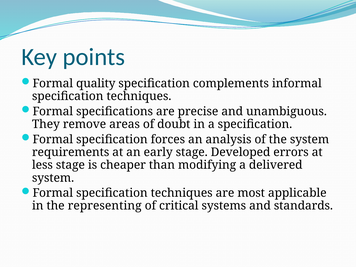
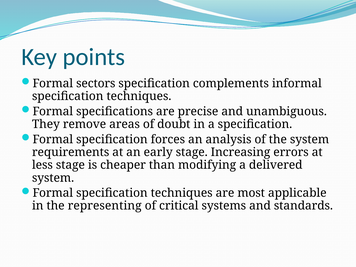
quality: quality -> sectors
Developed: Developed -> Increasing
